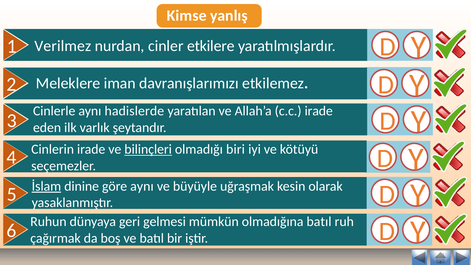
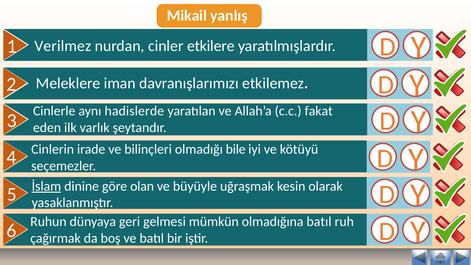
Kimse: Kimse -> Mikail
c.c irade: irade -> fakat
bilinçleri underline: present -> none
biri: biri -> bile
göre aynı: aynı -> olan
